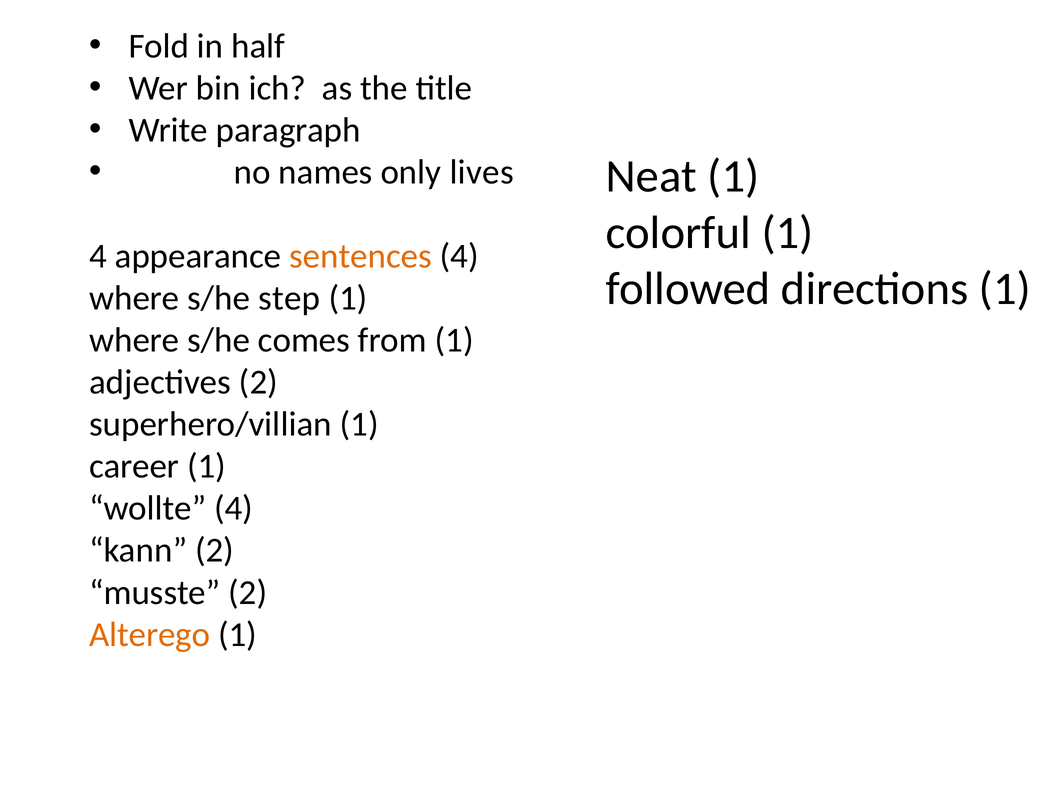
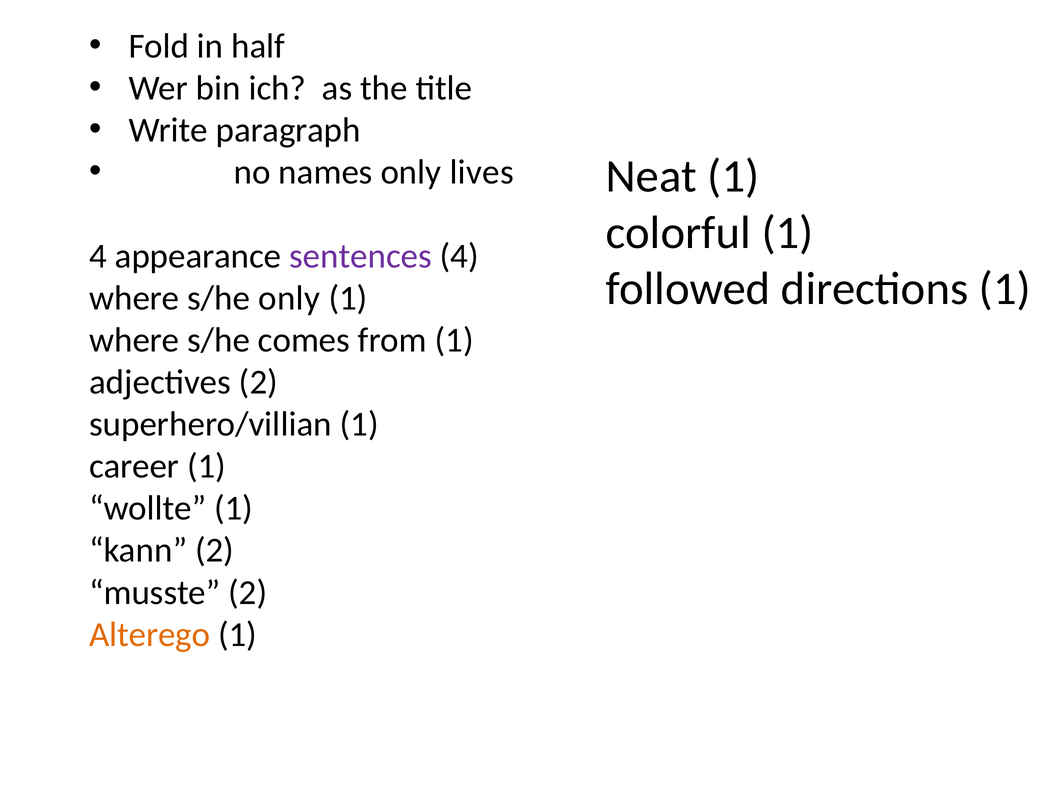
sentences colour: orange -> purple
s/he step: step -> only
wollte 4: 4 -> 1
